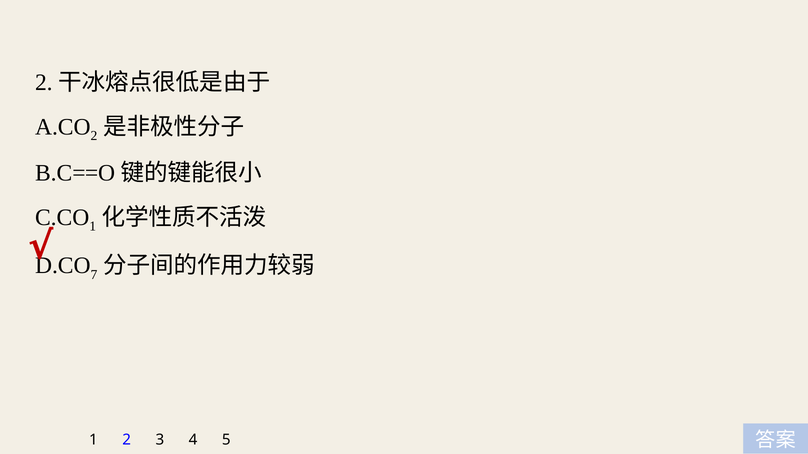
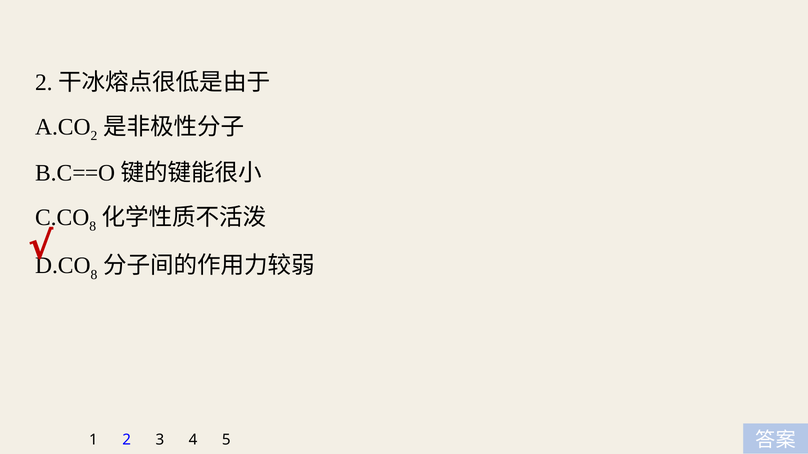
1 at (93, 227): 1 -> 8
7 at (94, 275): 7 -> 8
